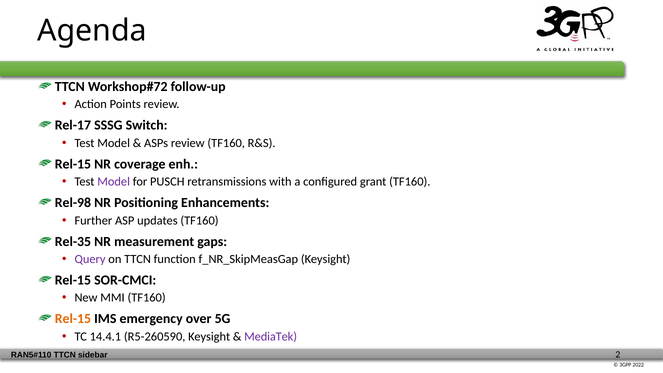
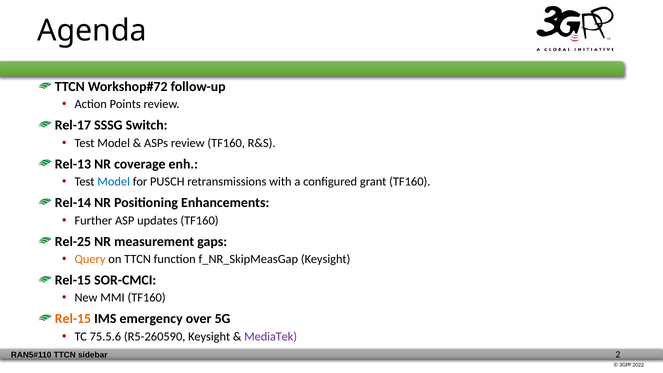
Rel-15 at (73, 164): Rel-15 -> Rel-13
Model at (114, 182) colour: purple -> blue
Rel-98: Rel-98 -> Rel-14
Rel-35: Rel-35 -> Rel-25
Query colour: purple -> orange
14.4.1: 14.4.1 -> 75.5.6
